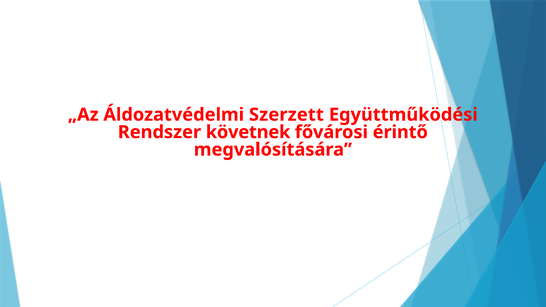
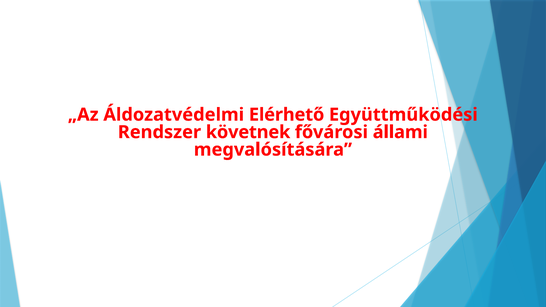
Szerzett: Szerzett -> Elérhető
érintő: érintő -> állami
